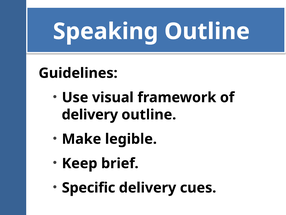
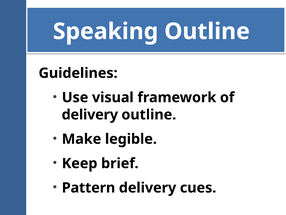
Specific: Specific -> Pattern
